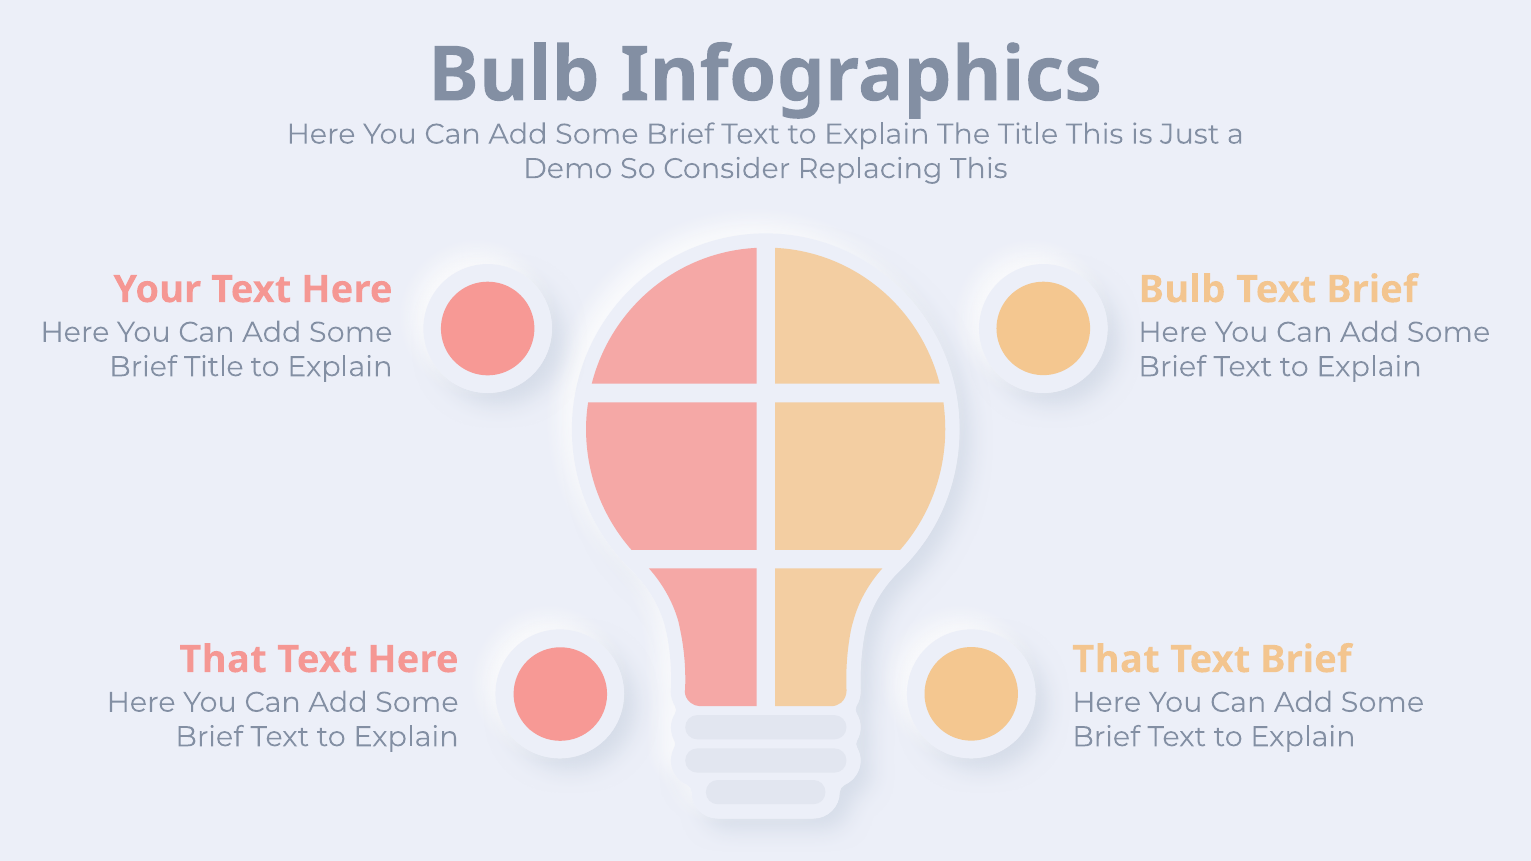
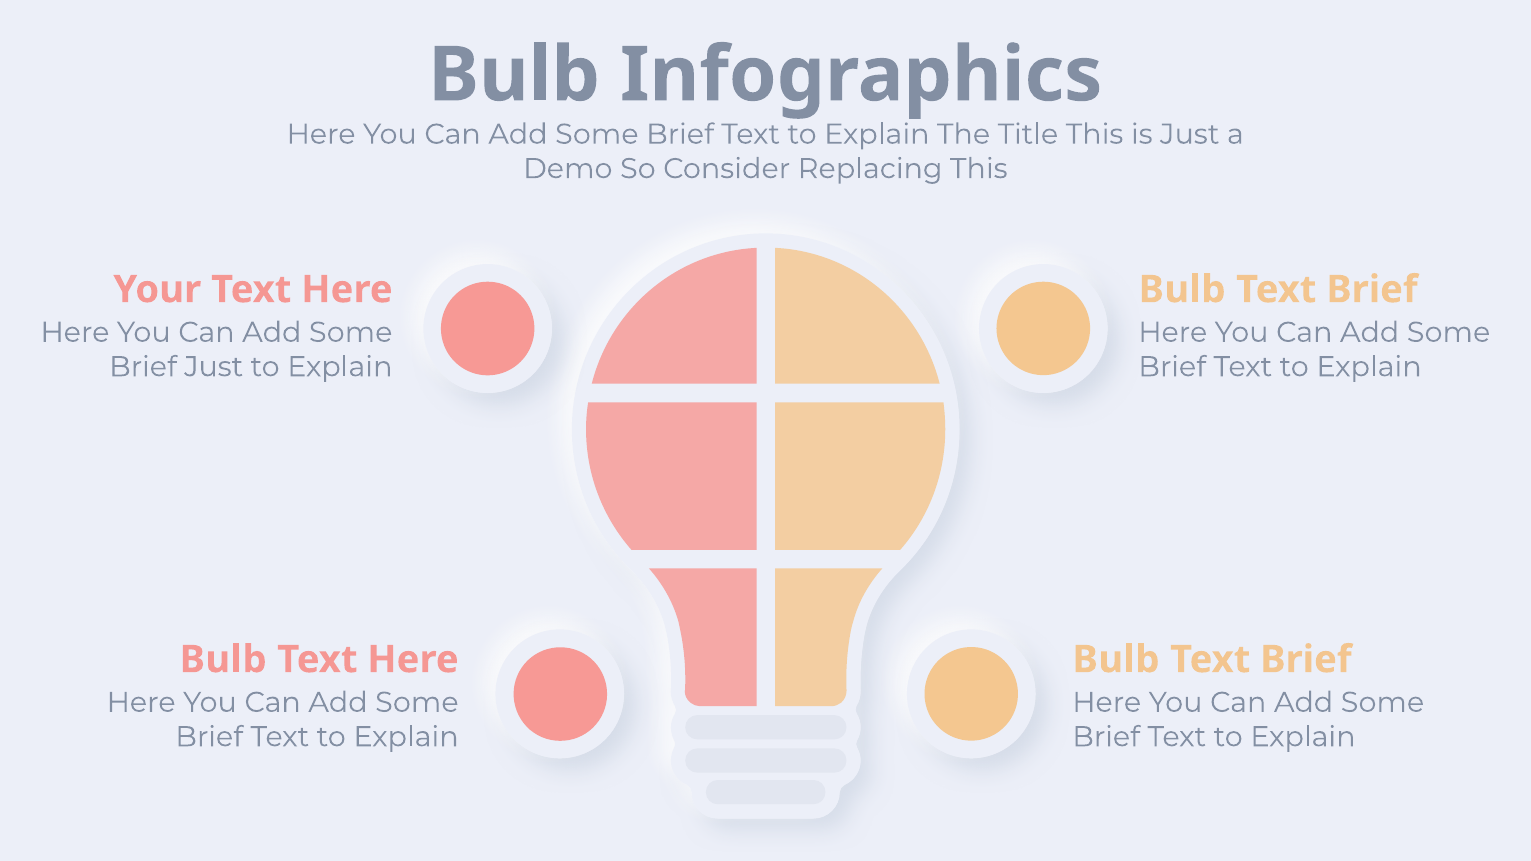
Brief Title: Title -> Just
That at (223, 660): That -> Bulb
That at (1116, 660): That -> Bulb
